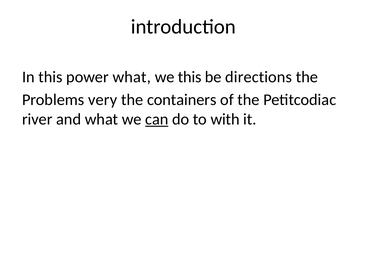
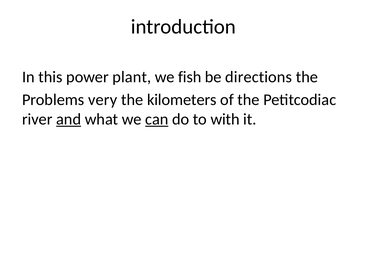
power what: what -> plant
we this: this -> fish
containers: containers -> kilometers
and underline: none -> present
